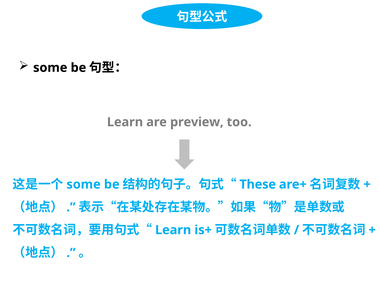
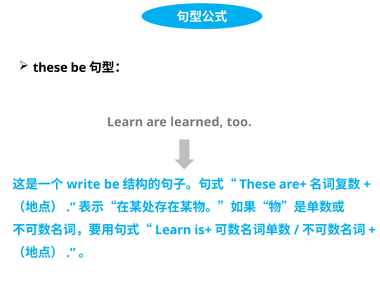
some at (50, 68): some -> these
preview: preview -> learned
some at (84, 184): some -> write
